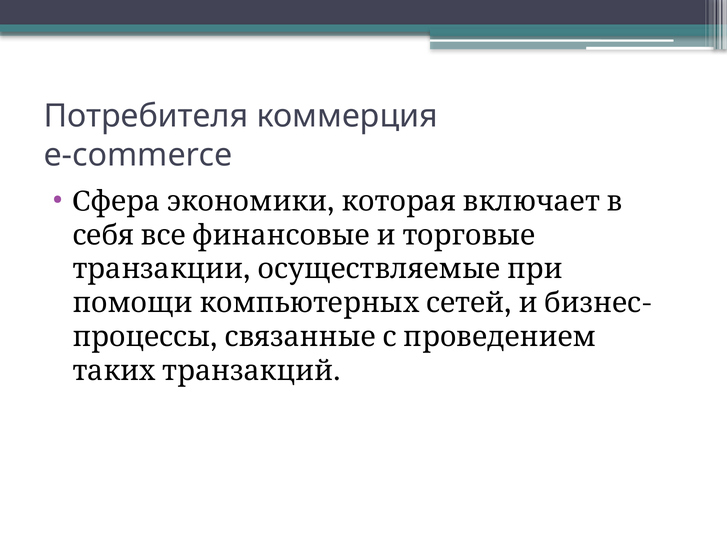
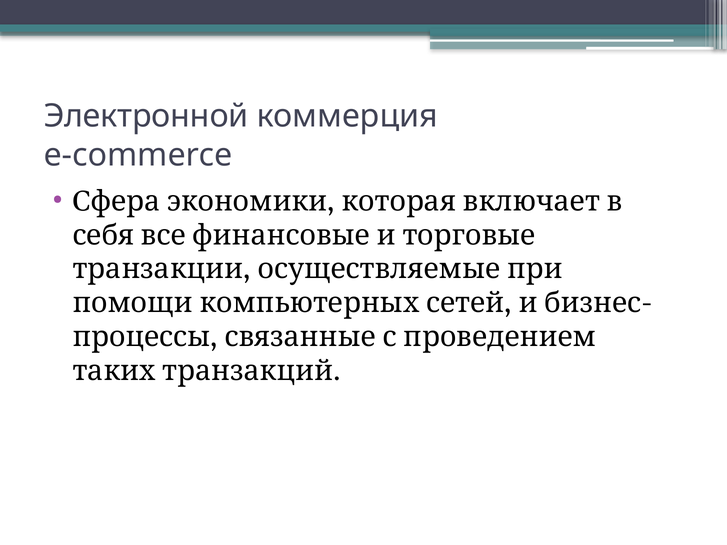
Потребителя: Потребителя -> Электронной
